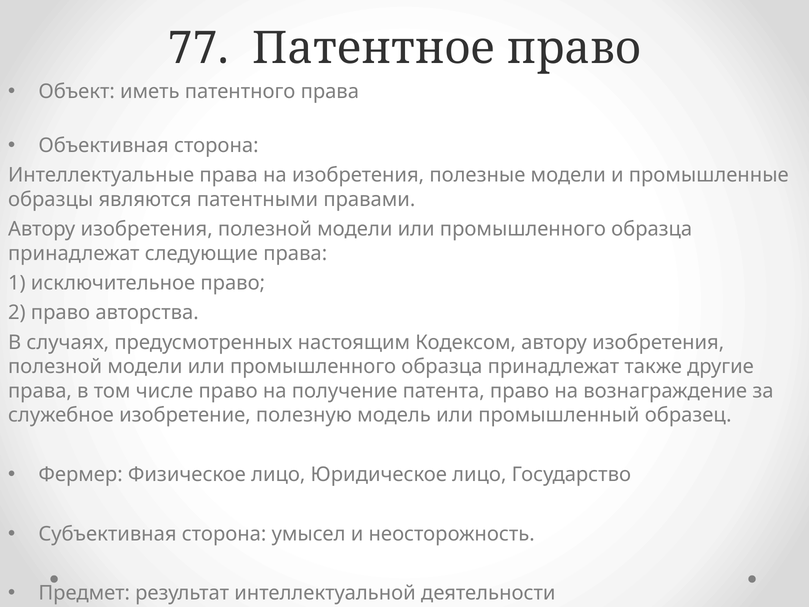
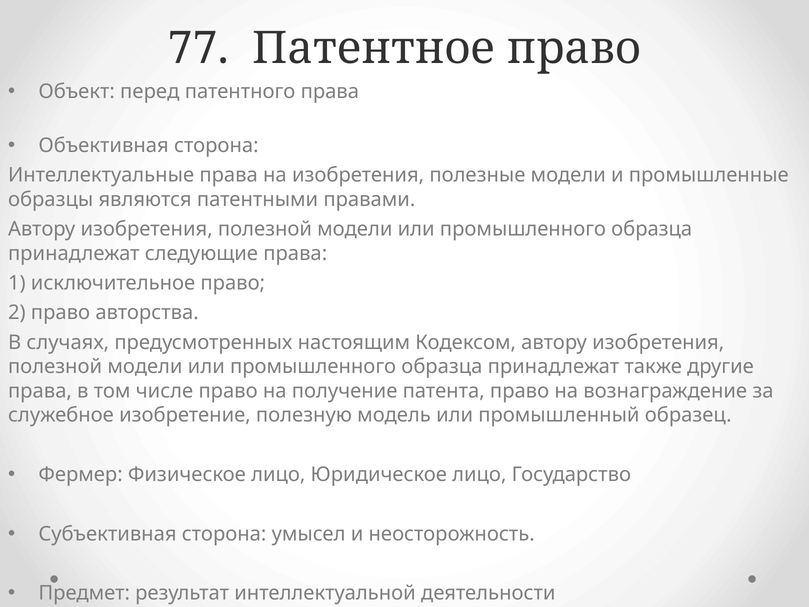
иметь: иметь -> перед
